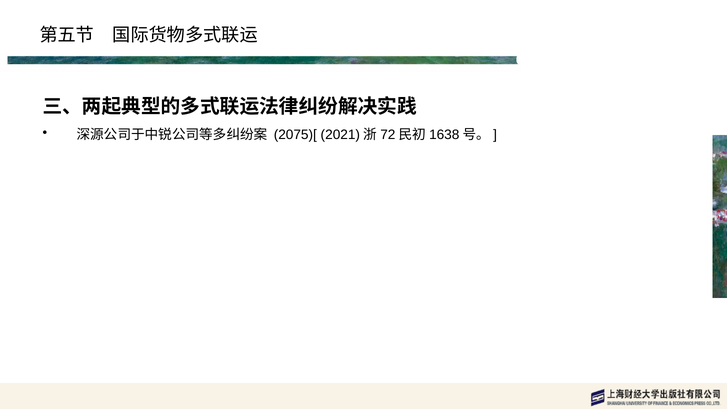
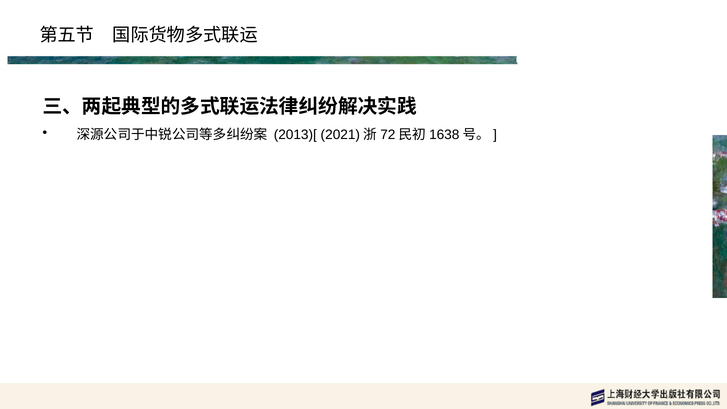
2075)[: 2075)[ -> 2013)[
